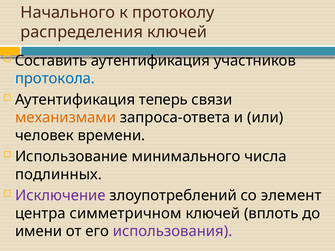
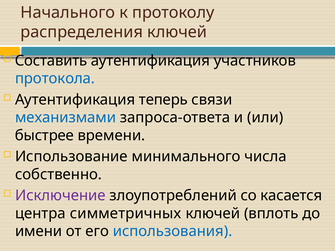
механизмами colour: orange -> blue
человек: человек -> быстрее
подлинных: подлинных -> собственно
элемент: элемент -> касается
симметричном: симметричном -> симметричных
использования colour: purple -> blue
